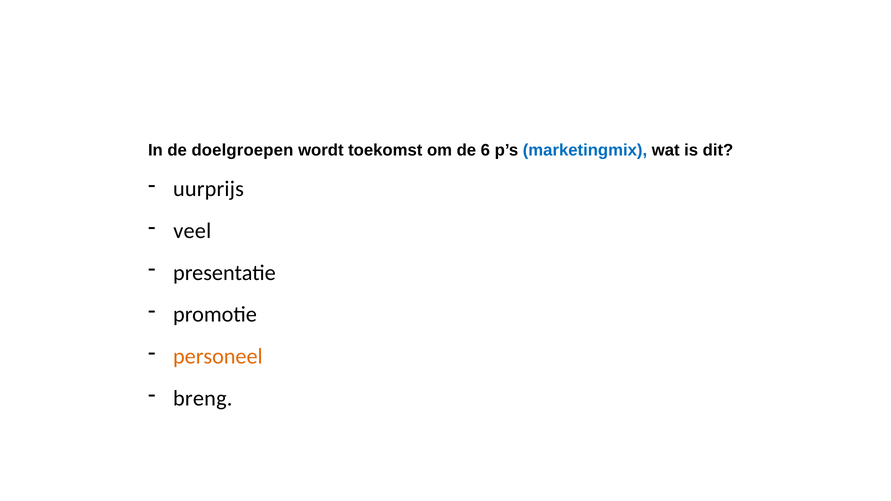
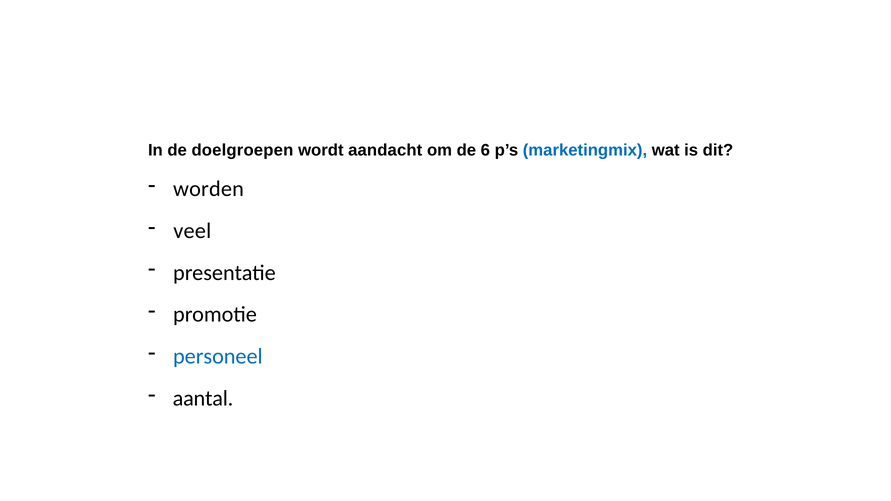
toekomst: toekomst -> aandacht
uurprijs: uurprijs -> worden
personeel colour: orange -> blue
breng: breng -> aantal
